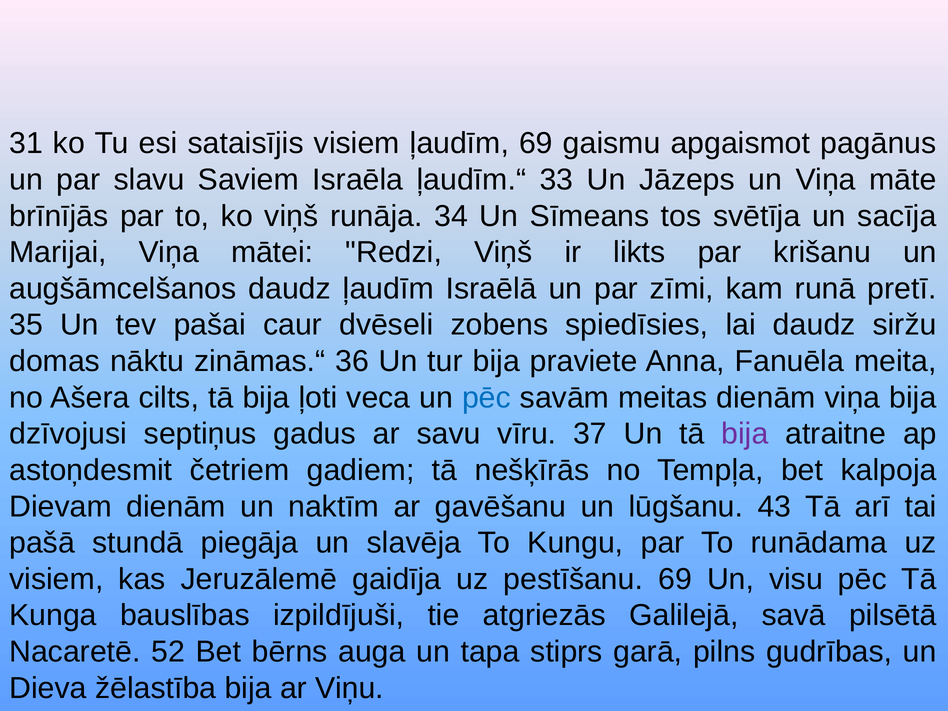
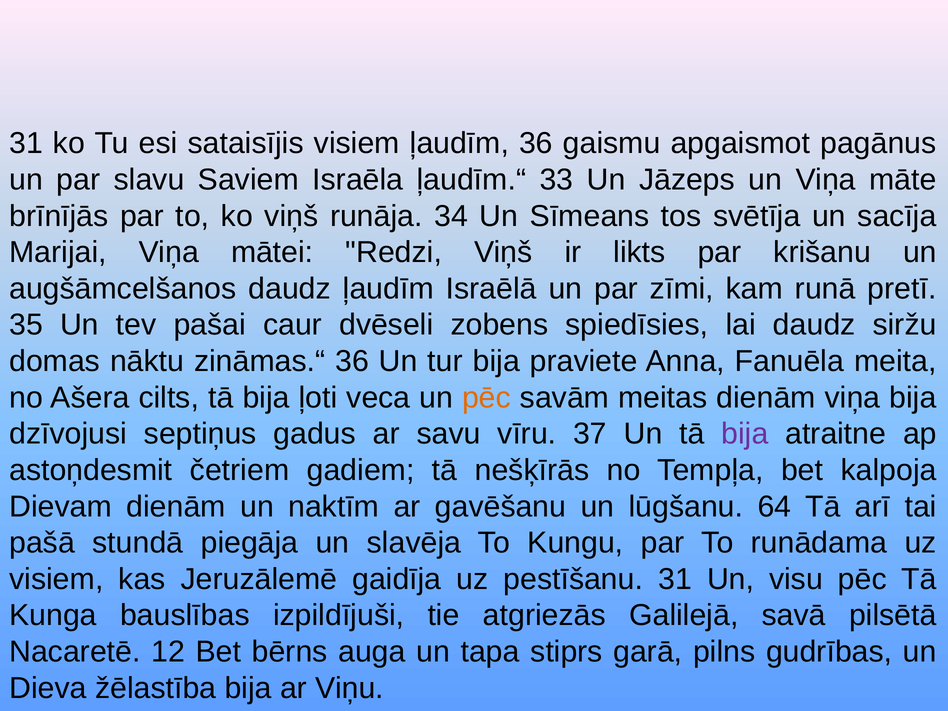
ļaudīm 69: 69 -> 36
pēc at (486, 398) colour: blue -> orange
43: 43 -> 64
pestīšanu 69: 69 -> 31
52: 52 -> 12
